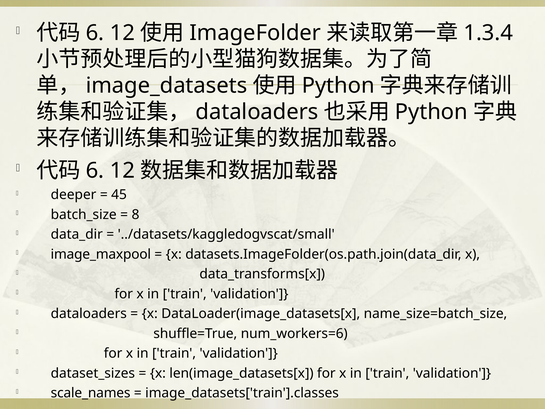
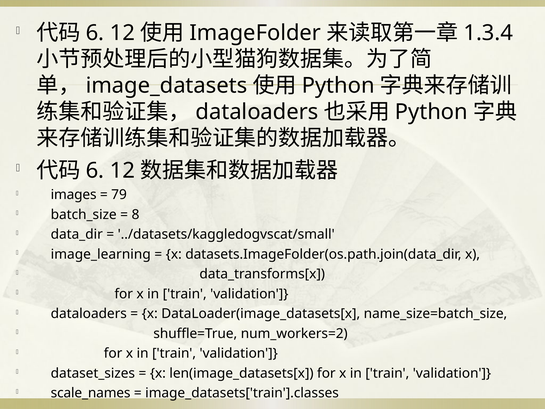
deeper: deeper -> images
45: 45 -> 79
image_maxpool: image_maxpool -> image_learning
num_workers=6: num_workers=6 -> num_workers=2
